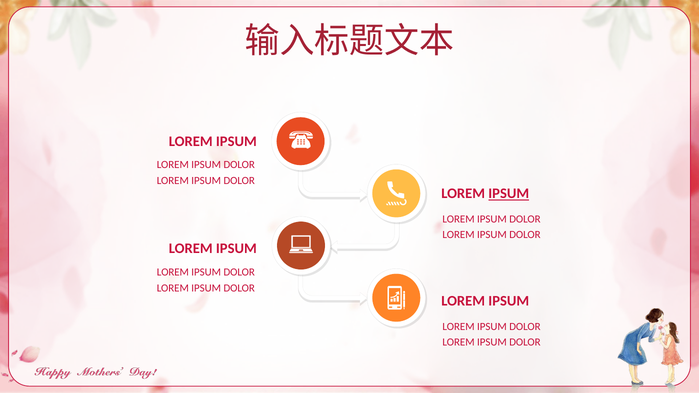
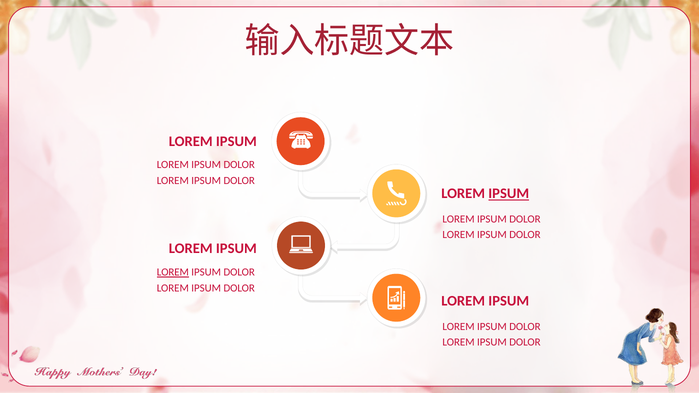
LOREM at (173, 272) underline: none -> present
